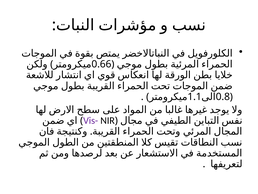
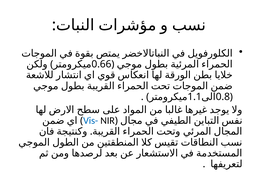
Vis- colour: purple -> blue
